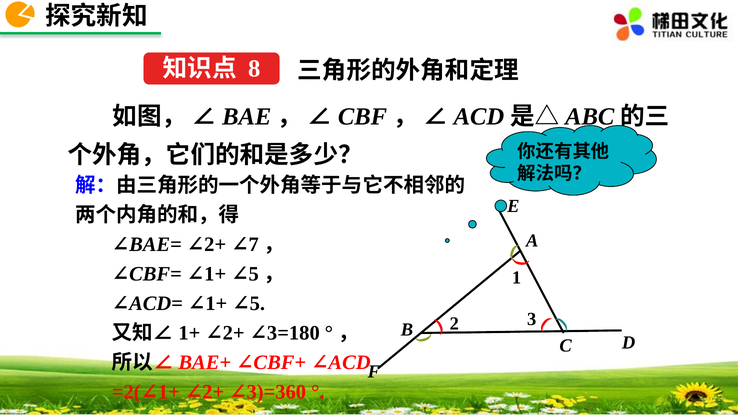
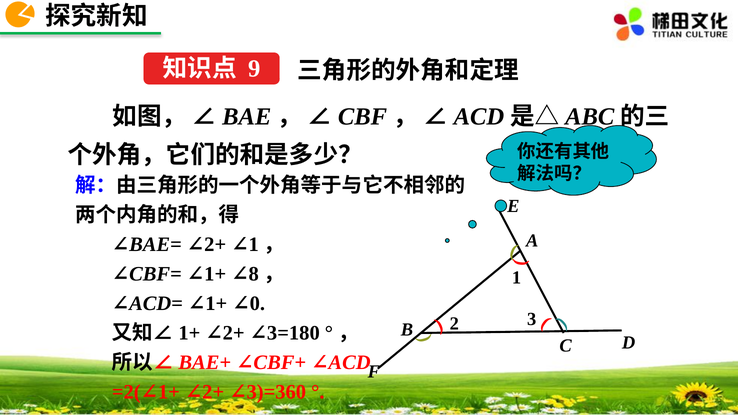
8: 8 -> 9
7 at (254, 245): 7 -> 1
5 at (254, 274): 5 -> 8
5 at (257, 304): 5 -> 0
